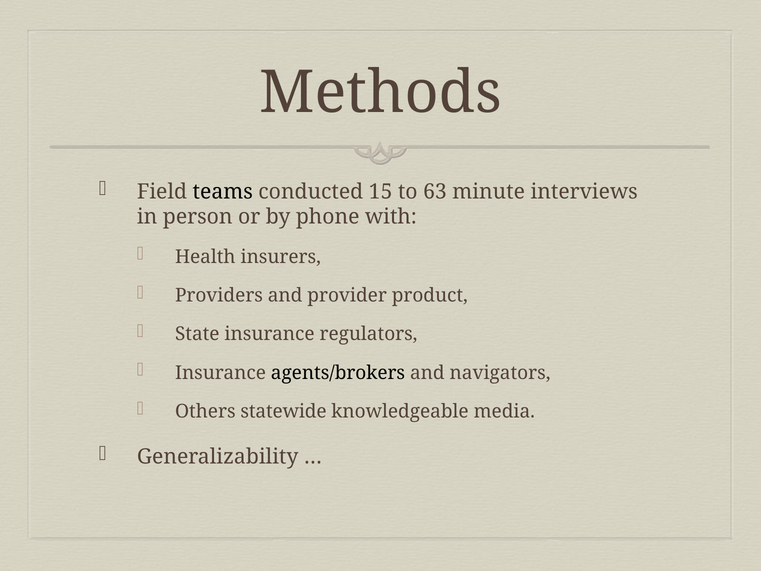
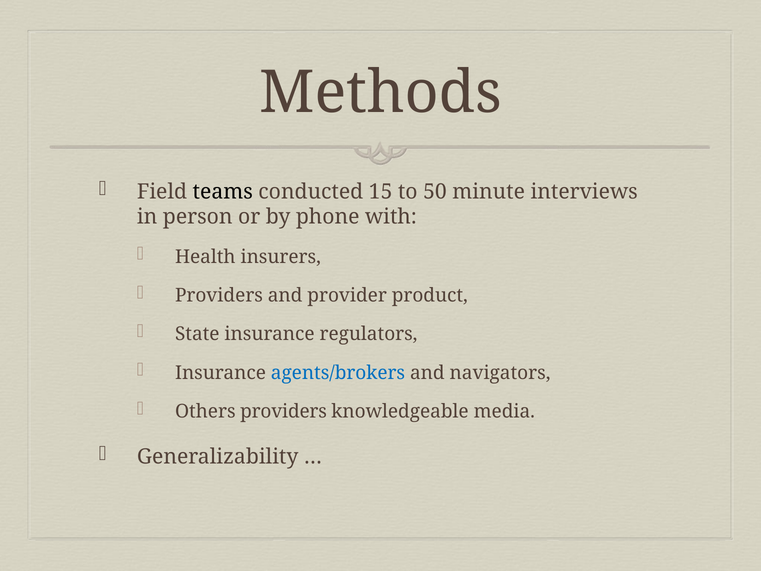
63: 63 -> 50
agents/brokers colour: black -> blue
Others statewide: statewide -> providers
